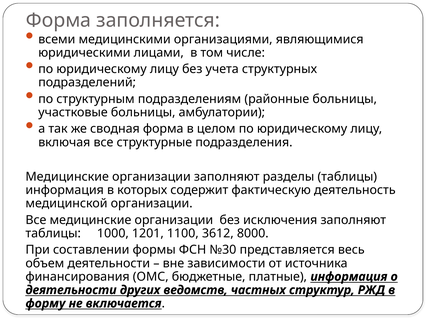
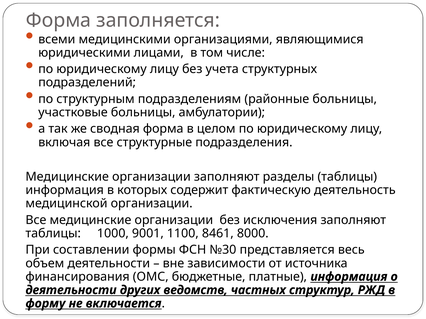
1201: 1201 -> 9001
3612: 3612 -> 8461
